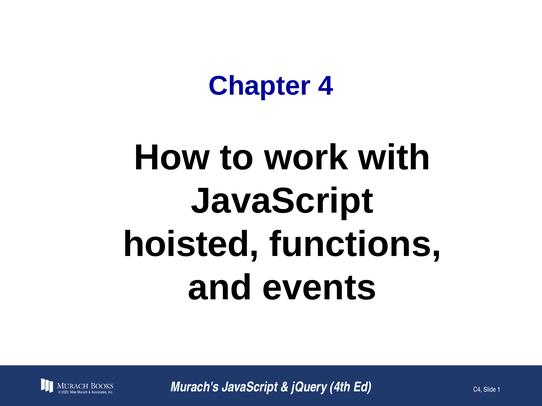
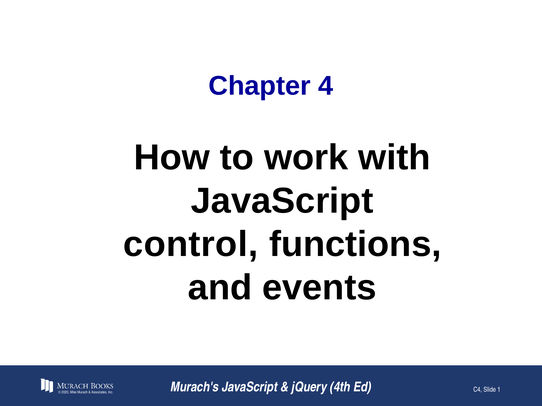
hoisted: hoisted -> control
